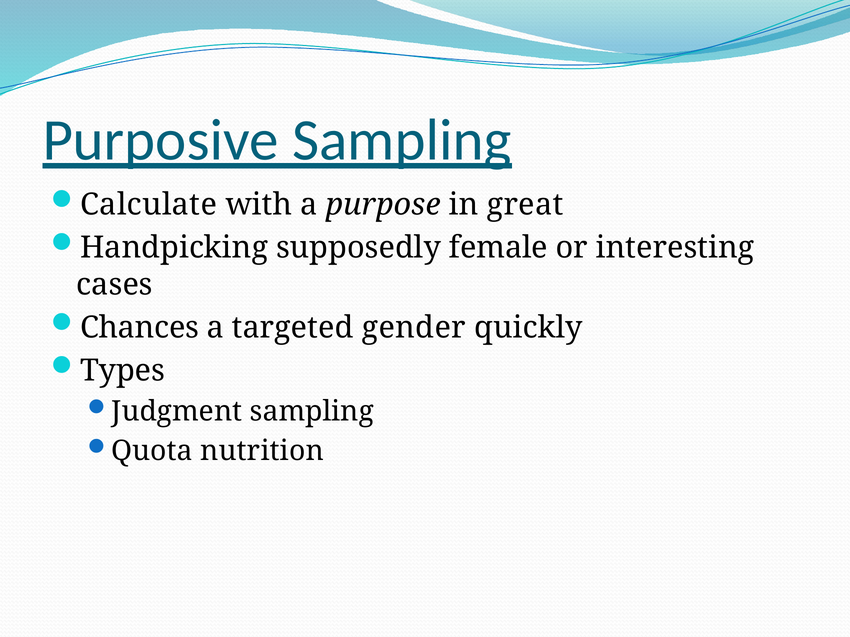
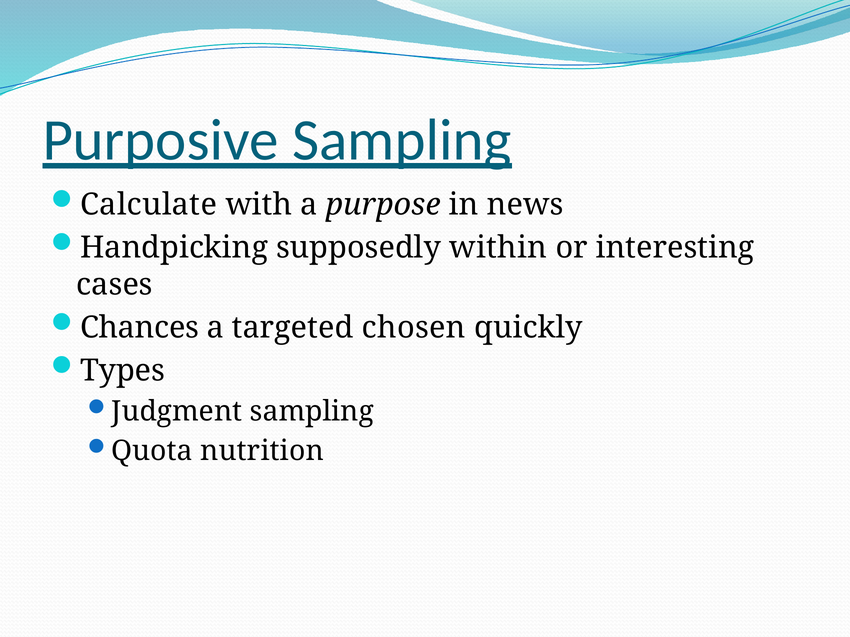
great: great -> news
female: female -> within
gender: gender -> chosen
